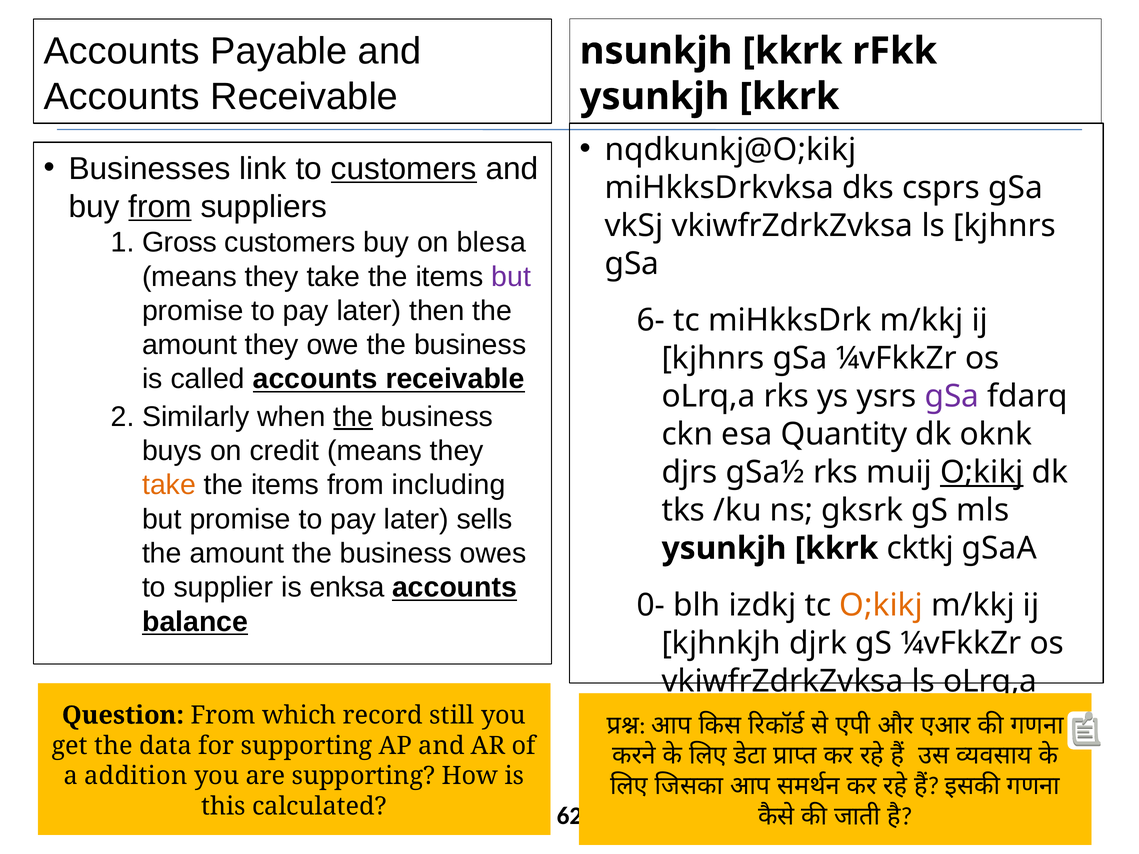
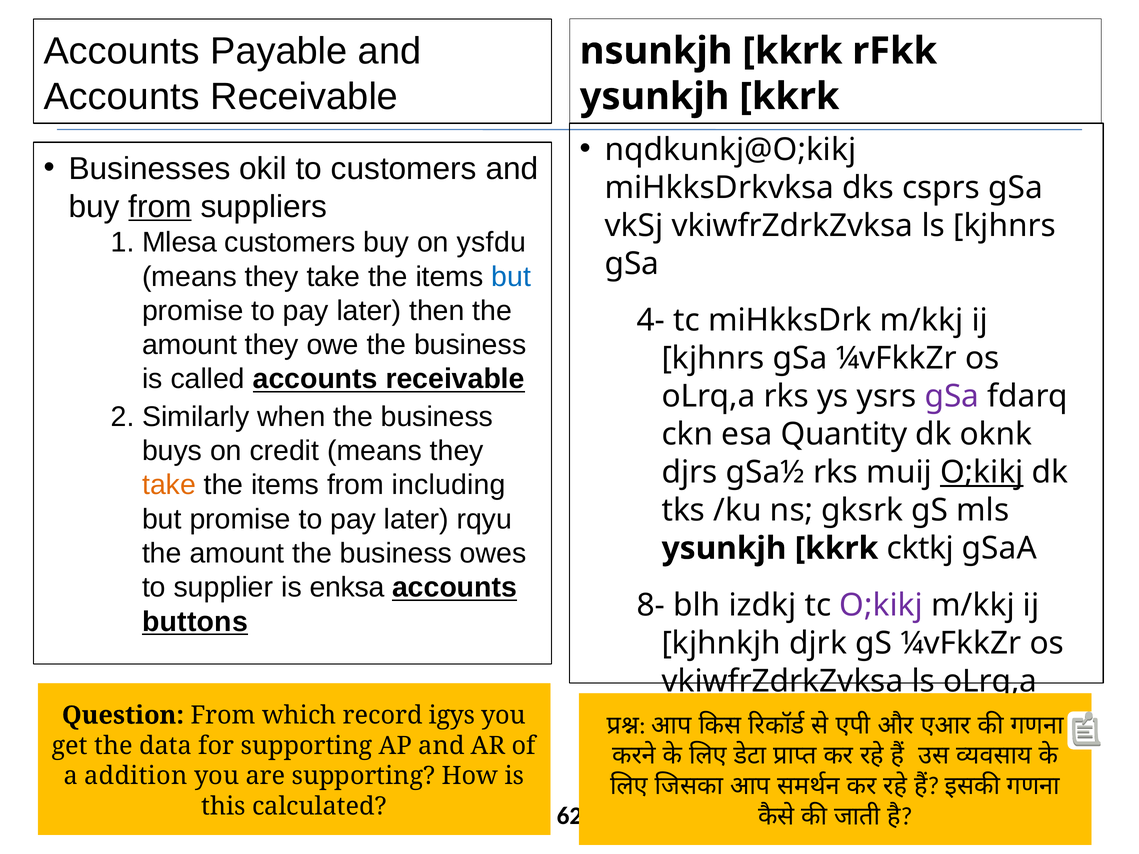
link: link -> okil
customers at (404, 169) underline: present -> none
Gross: Gross -> Mlesa
blesa: blesa -> ysfdu
but at (511, 277) colour: purple -> blue
6-: 6- -> 4-
the at (353, 417) underline: present -> none
sells: sells -> rqyu
0-: 0- -> 8-
O;kikj at (881, 605) colour: orange -> purple
balance: balance -> buttons
still: still -> igys
